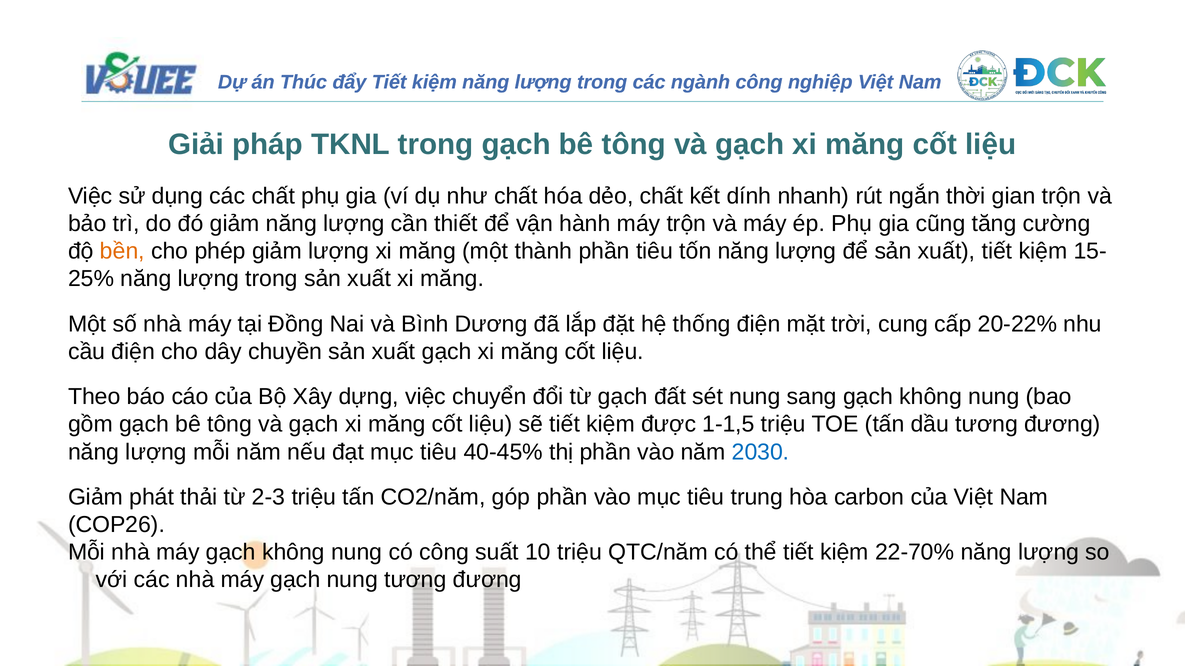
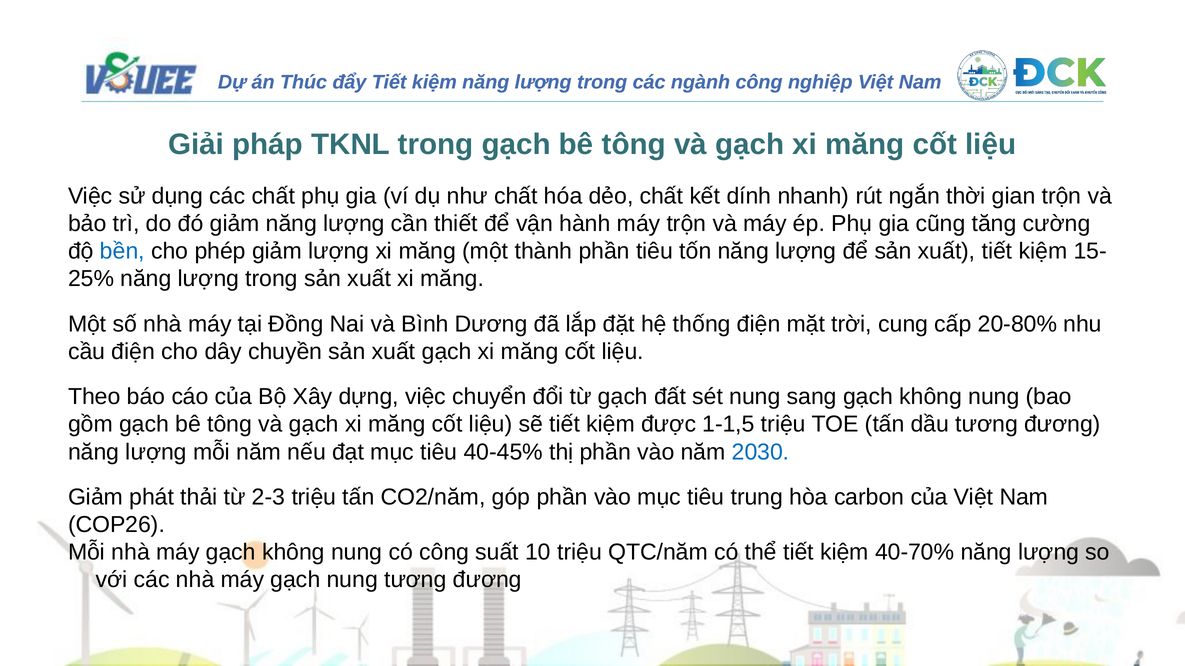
bền colour: orange -> blue
20-22%: 20-22% -> 20-80%
22-70%: 22-70% -> 40-70%
